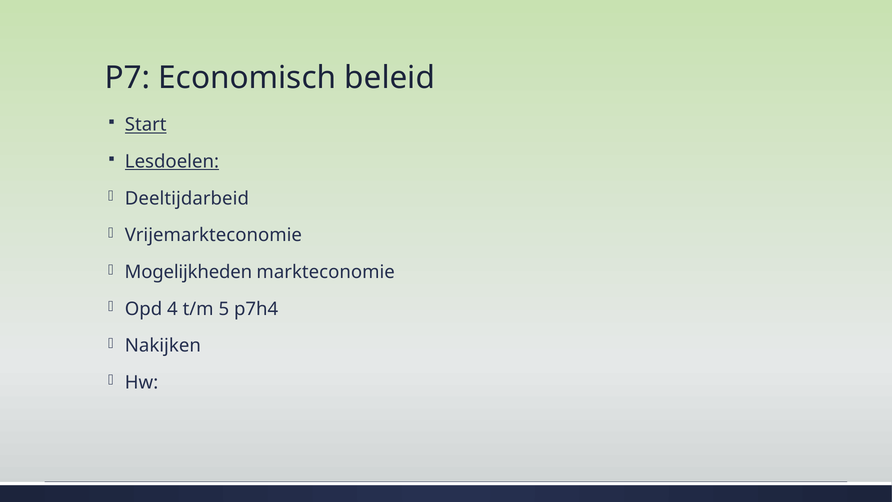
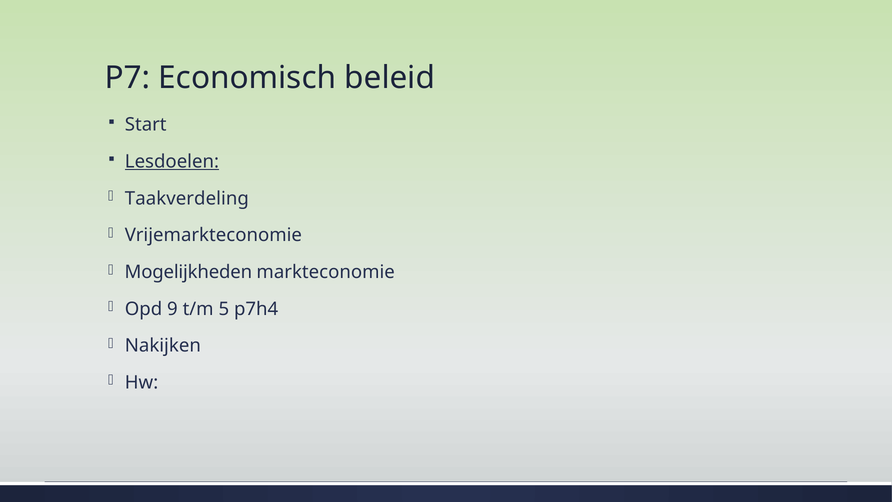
Start underline: present -> none
Deeltijdarbeid: Deeltijdarbeid -> Taakverdeling
4: 4 -> 9
